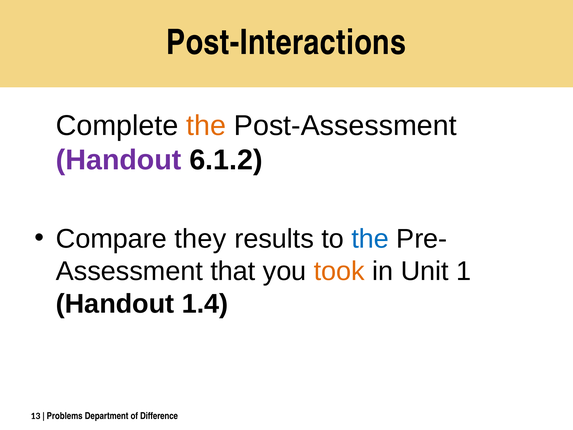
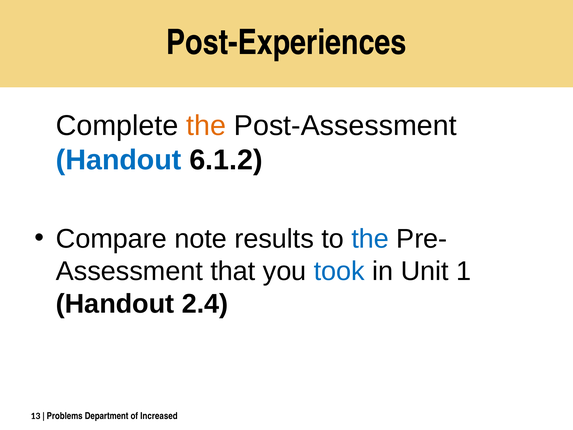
Post-Interactions: Post-Interactions -> Post-Experiences
Handout at (119, 160) colour: purple -> blue
they: they -> note
took colour: orange -> blue
1.4: 1.4 -> 2.4
Difference: Difference -> Increased
